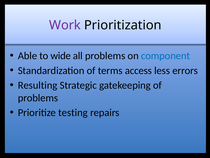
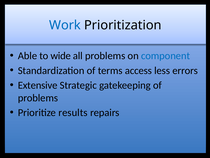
Work colour: purple -> blue
Resulting: Resulting -> Extensive
testing: testing -> results
